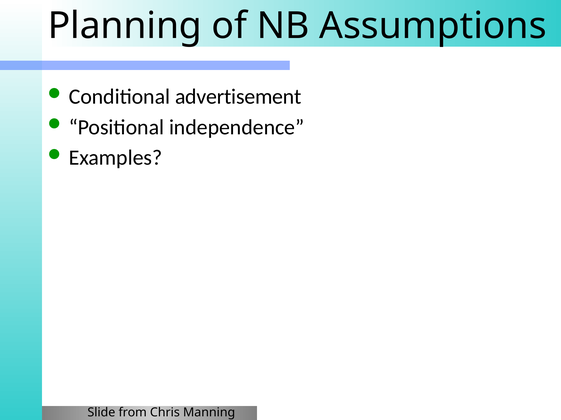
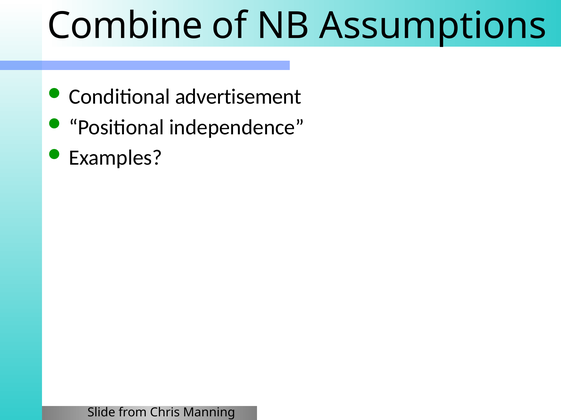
Planning: Planning -> Combine
